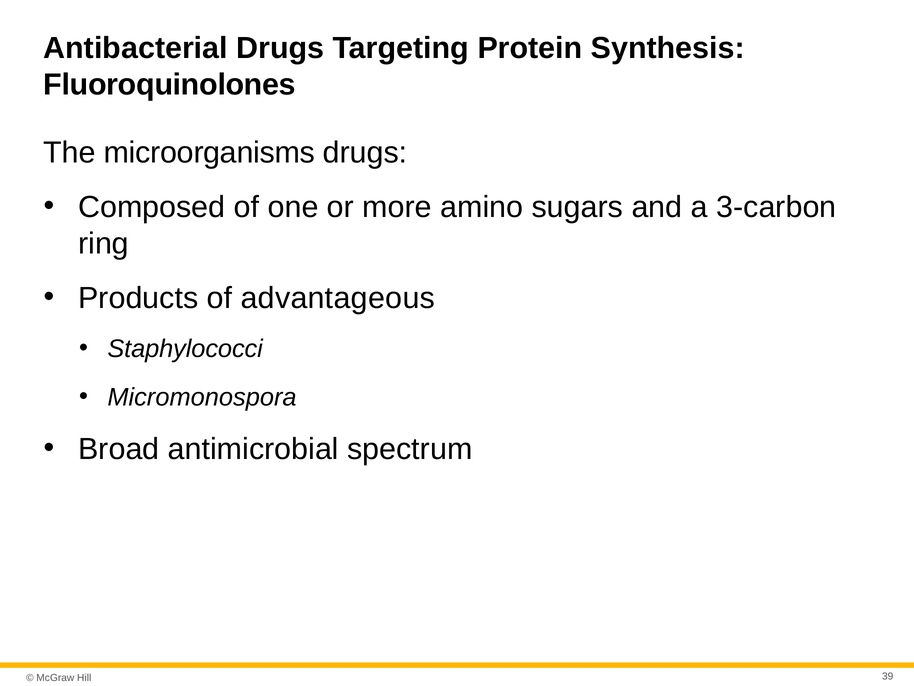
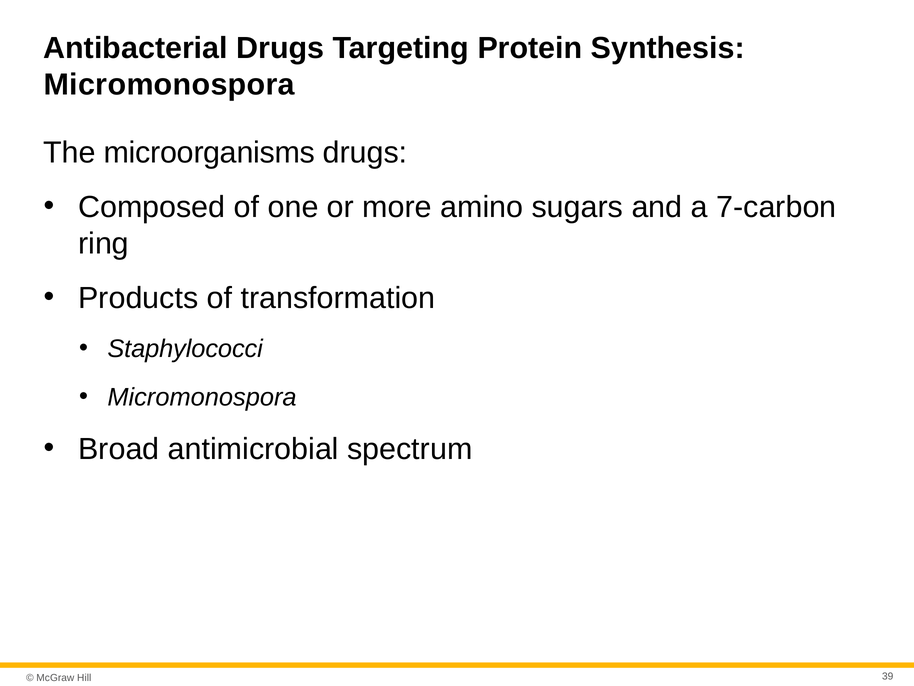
Fluoroquinolones at (170, 85): Fluoroquinolones -> Micromonospora
3-carbon: 3-carbon -> 7-carbon
advantageous: advantageous -> transformation
